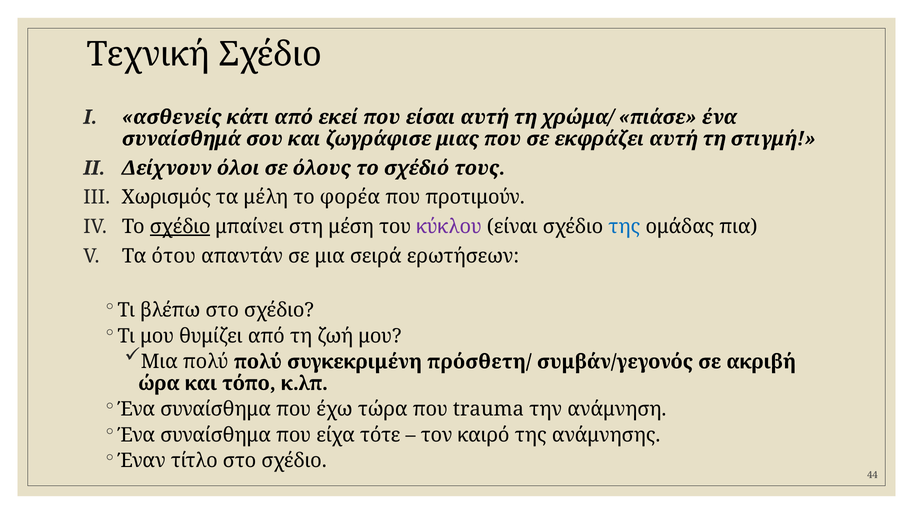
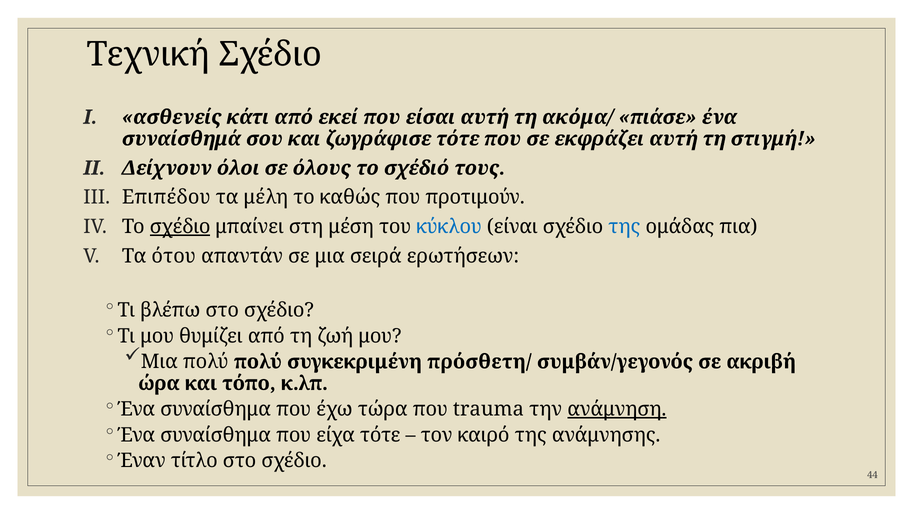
χρώμα/: χρώμα/ -> ακόμα/
ζωγράφισε μιας: μιας -> τότε
Χωρισμός: Χωρισμός -> Επιπέδου
φορέα: φορέα -> καθώς
κύκλου colour: purple -> blue
ανάμνηση underline: none -> present
